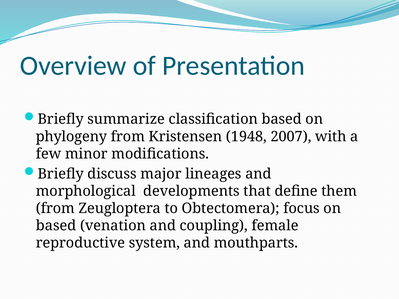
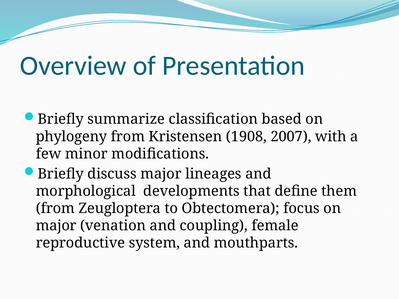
1948: 1948 -> 1908
based at (56, 226): based -> major
